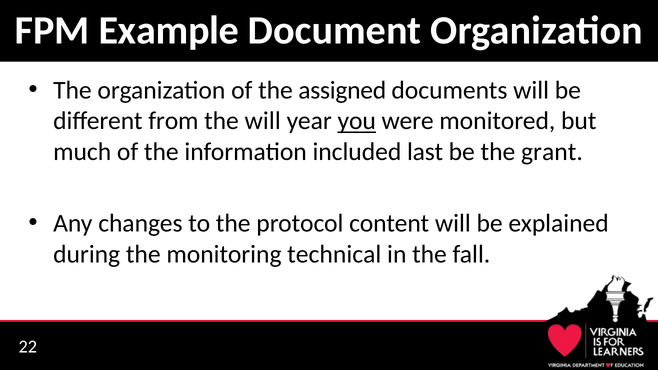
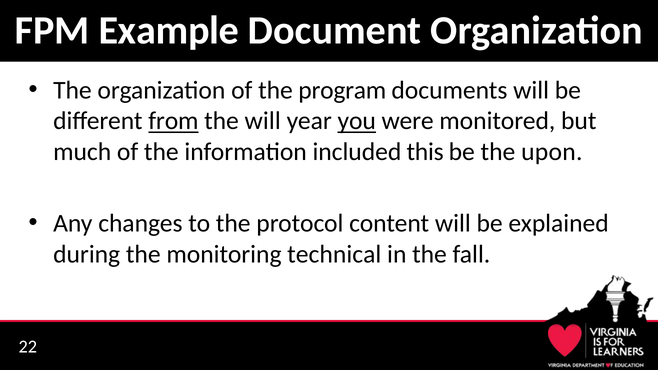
assigned: assigned -> program
from underline: none -> present
last: last -> this
grant: grant -> upon
